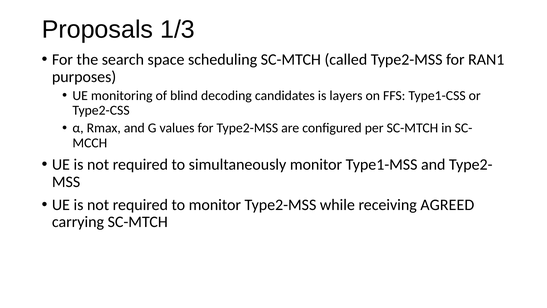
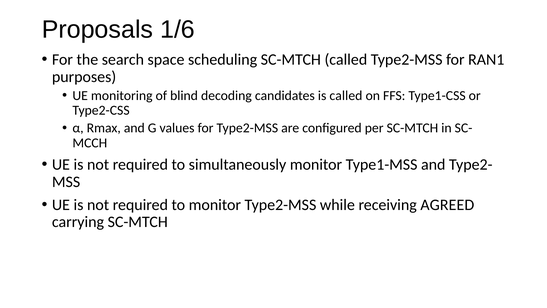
1/3: 1/3 -> 1/6
is layers: layers -> called
